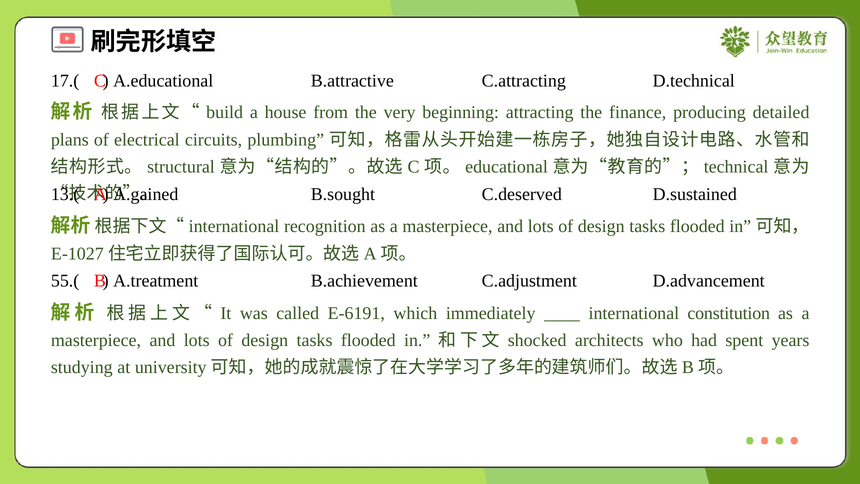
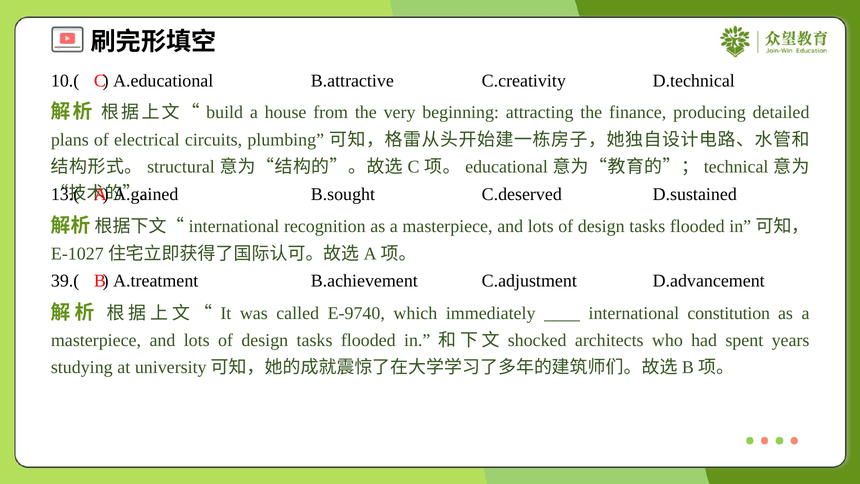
17.(: 17.( -> 10.(
C.attracting: C.attracting -> C.creativity
55.(: 55.( -> 39.(
E-6191: E-6191 -> E-9740
